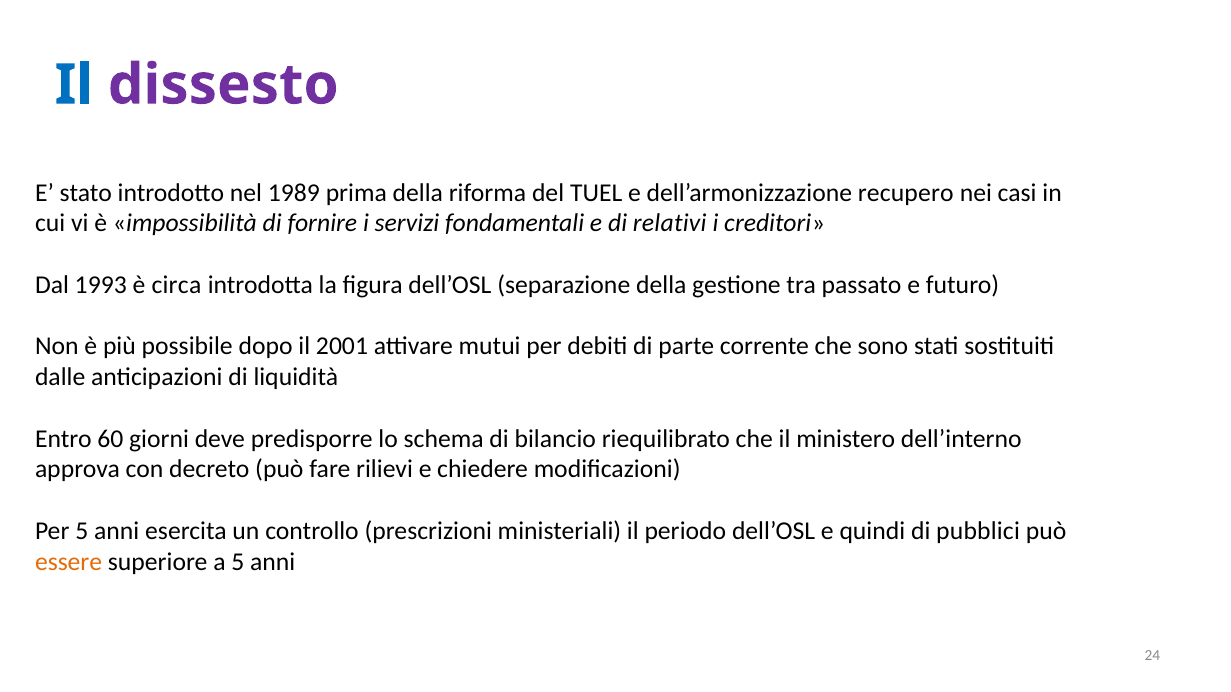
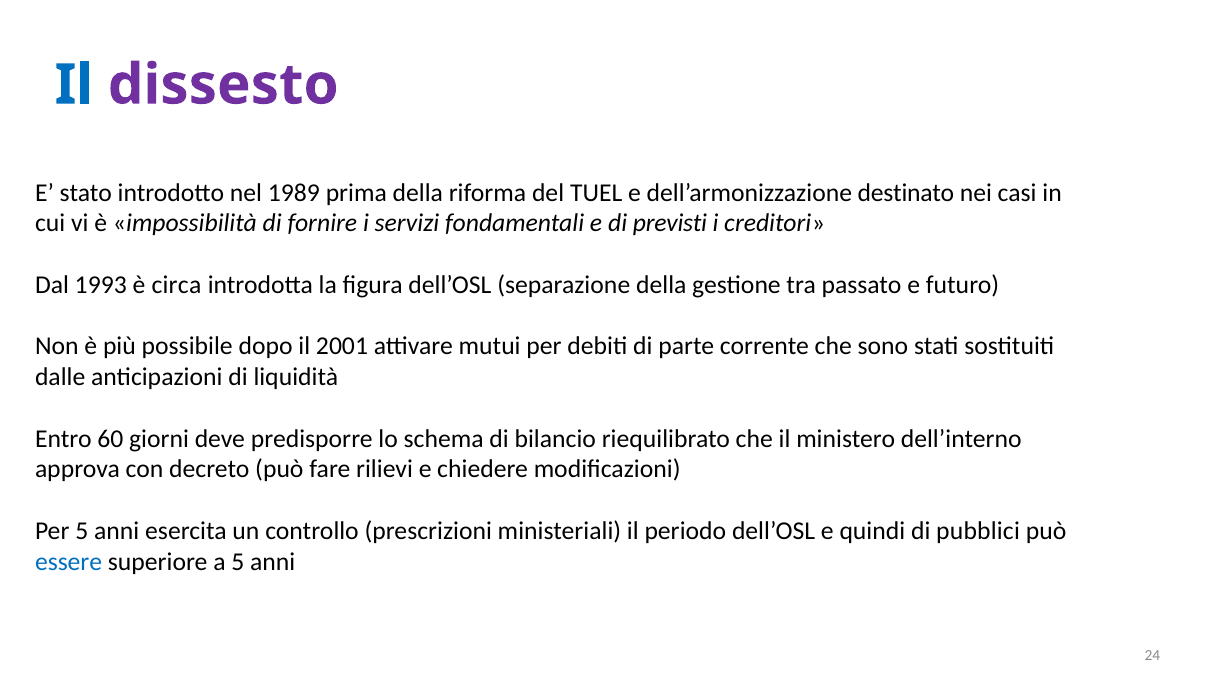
recupero: recupero -> destinato
relativi: relativi -> previsti
essere colour: orange -> blue
